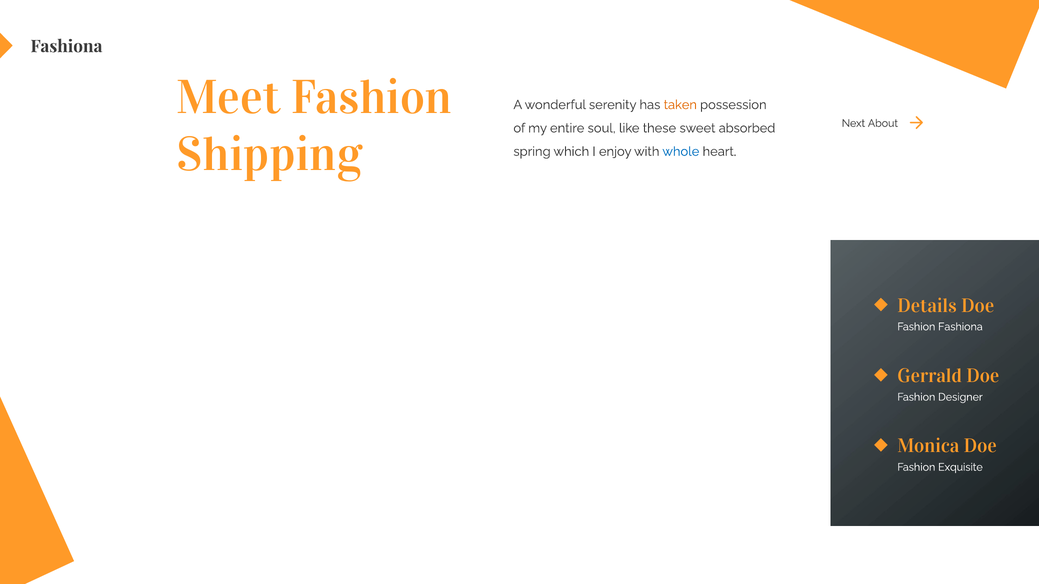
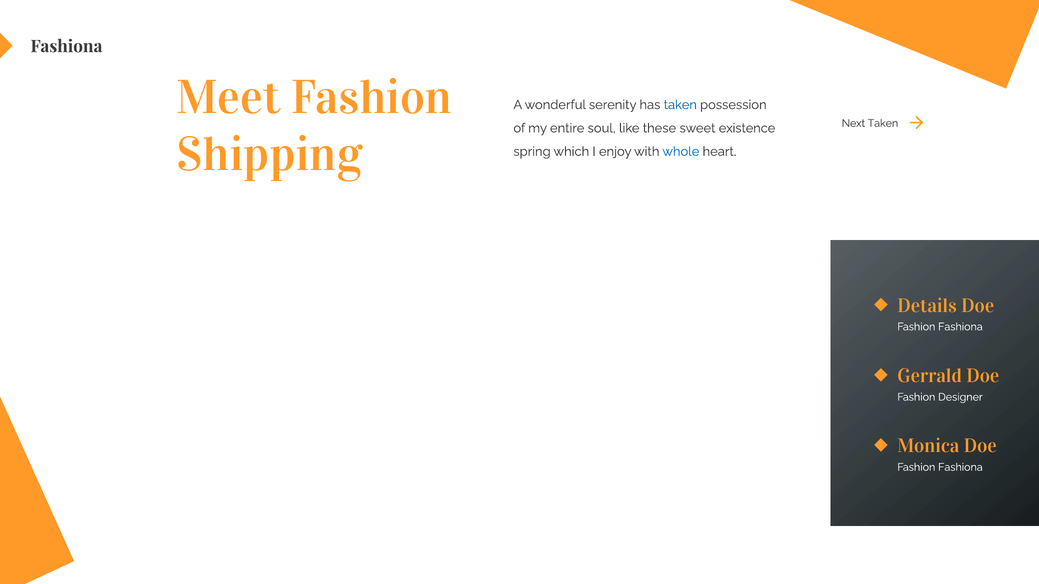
taken at (680, 105) colour: orange -> blue
Next About: About -> Taken
absorbed: absorbed -> existence
Exquisite at (960, 467): Exquisite -> Fashiona
